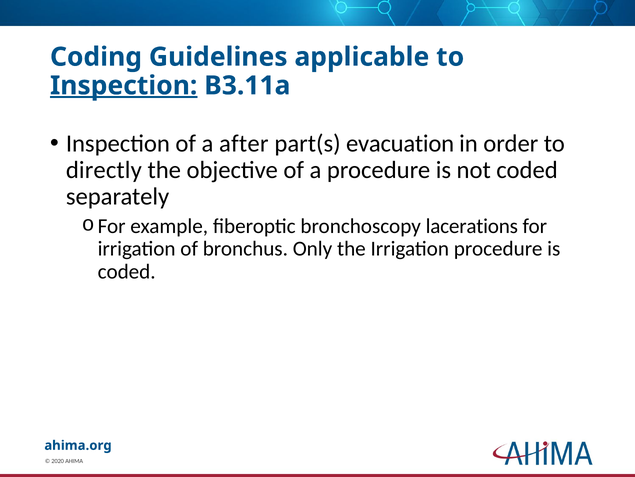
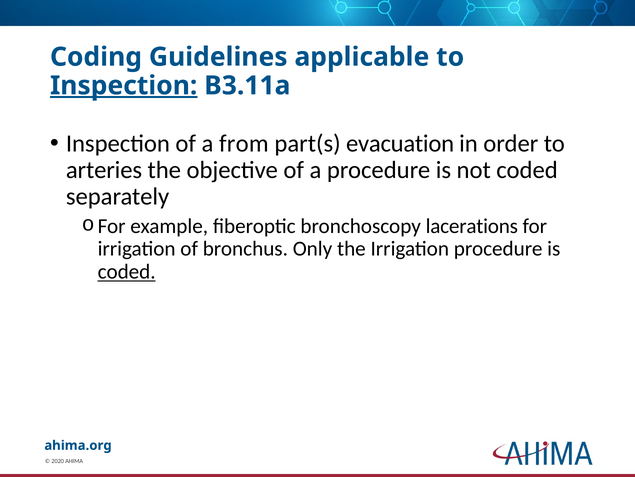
after: after -> from
directly: directly -> arteries
coded at (127, 271) underline: none -> present
